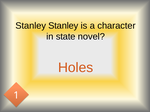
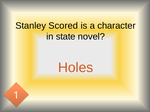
Stanley Stanley: Stanley -> Scored
